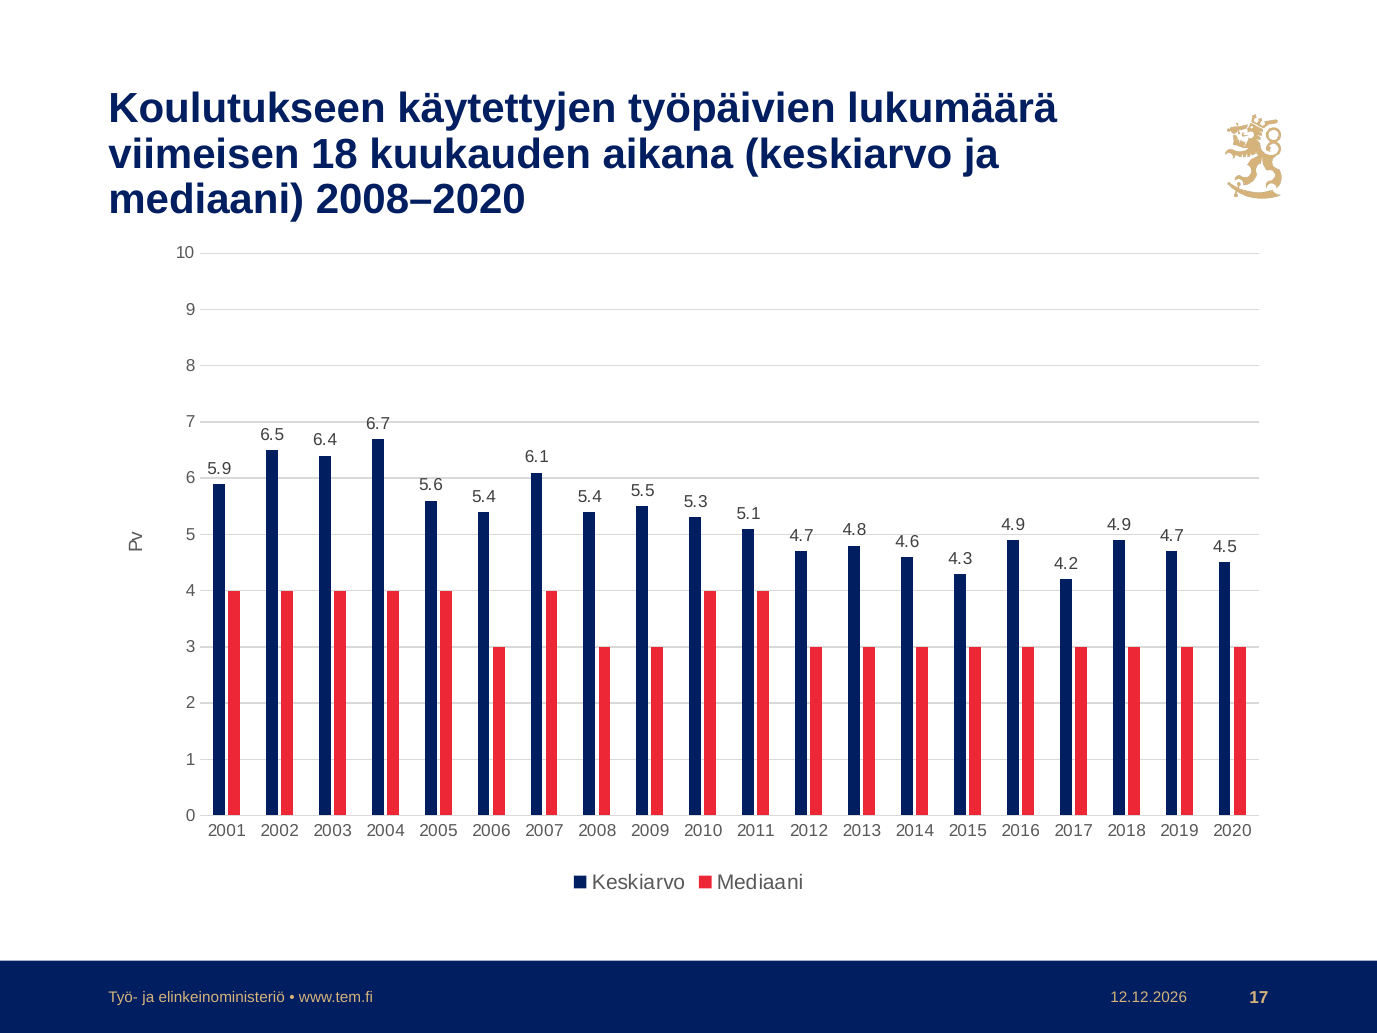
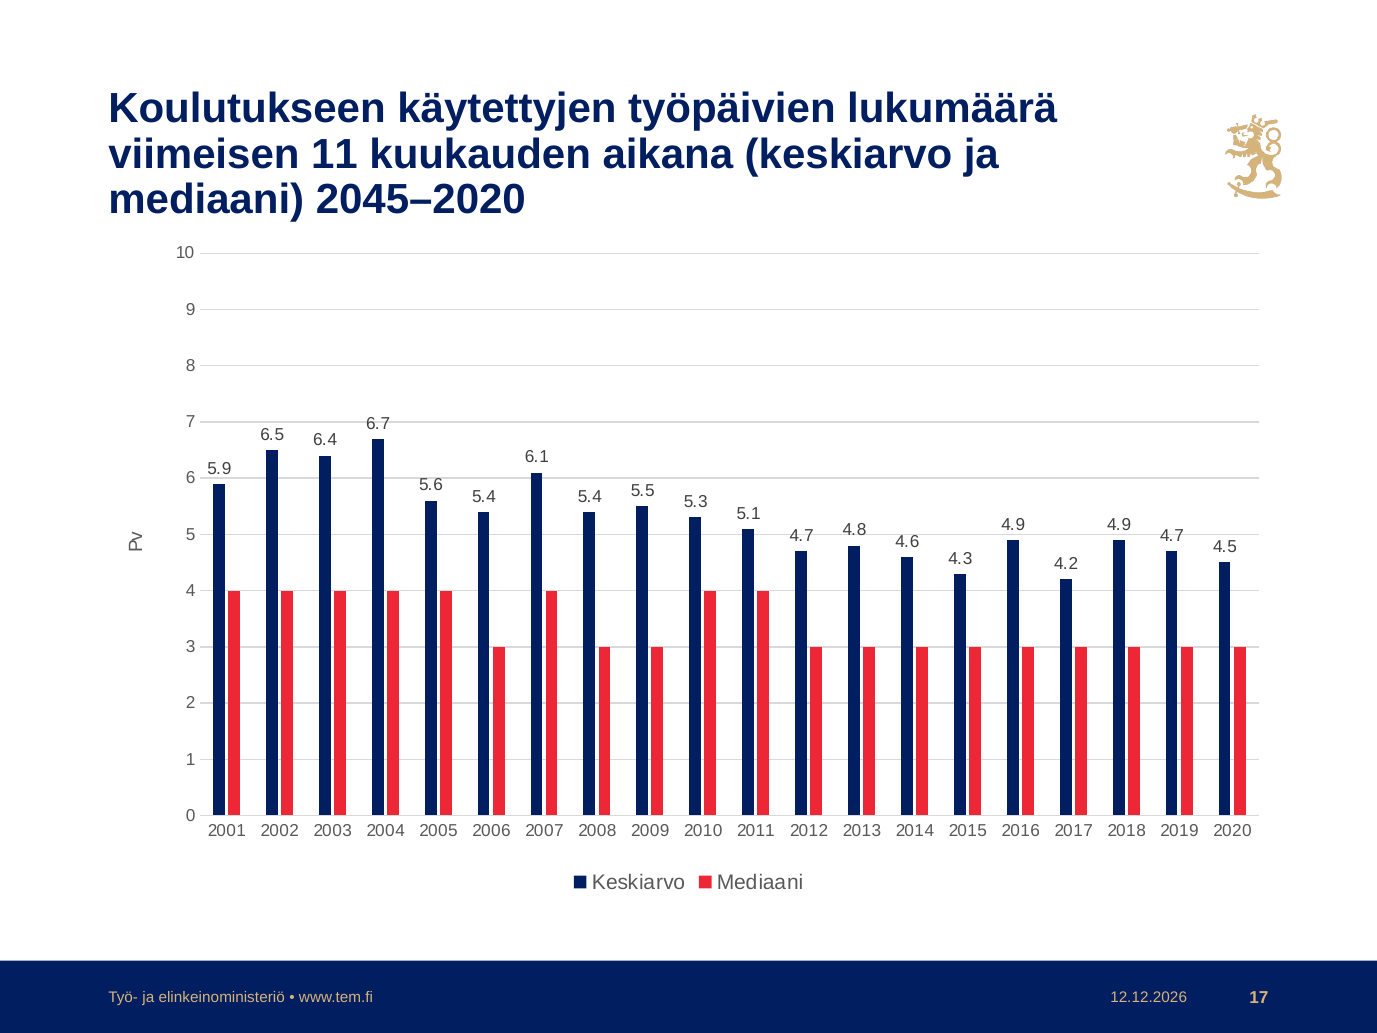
18: 18 -> 11
2008–2020: 2008–2020 -> 2045–2020
